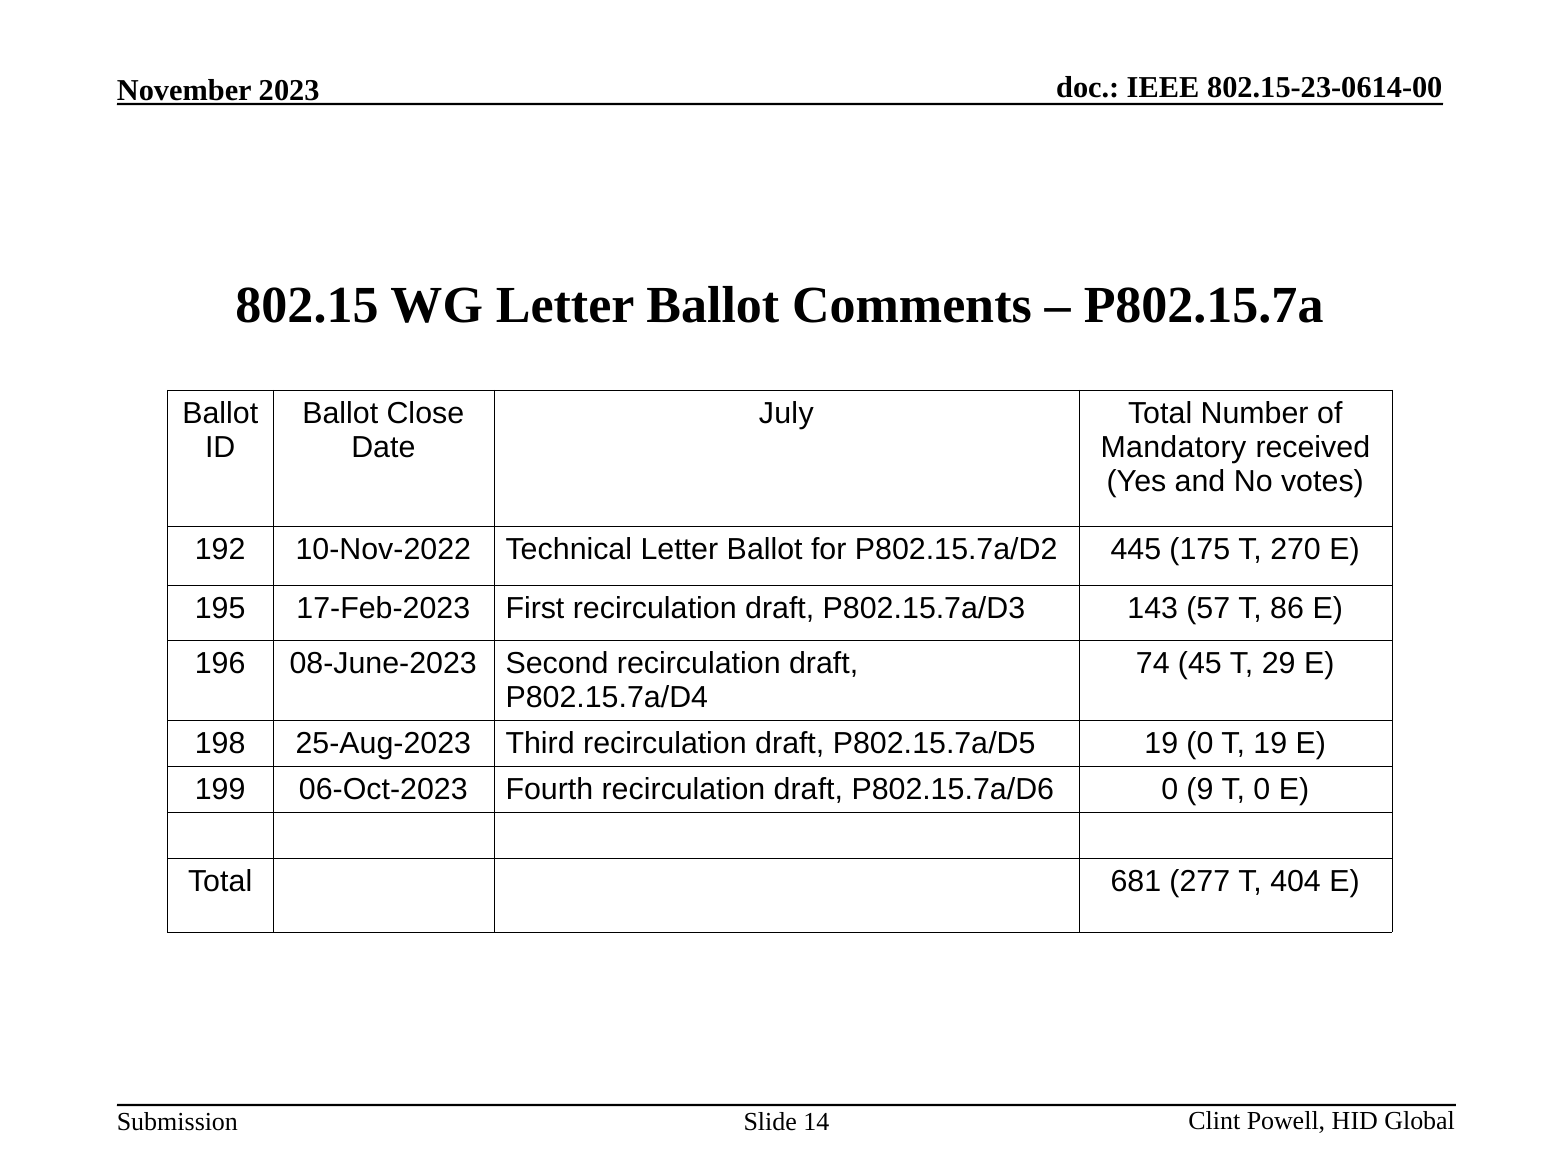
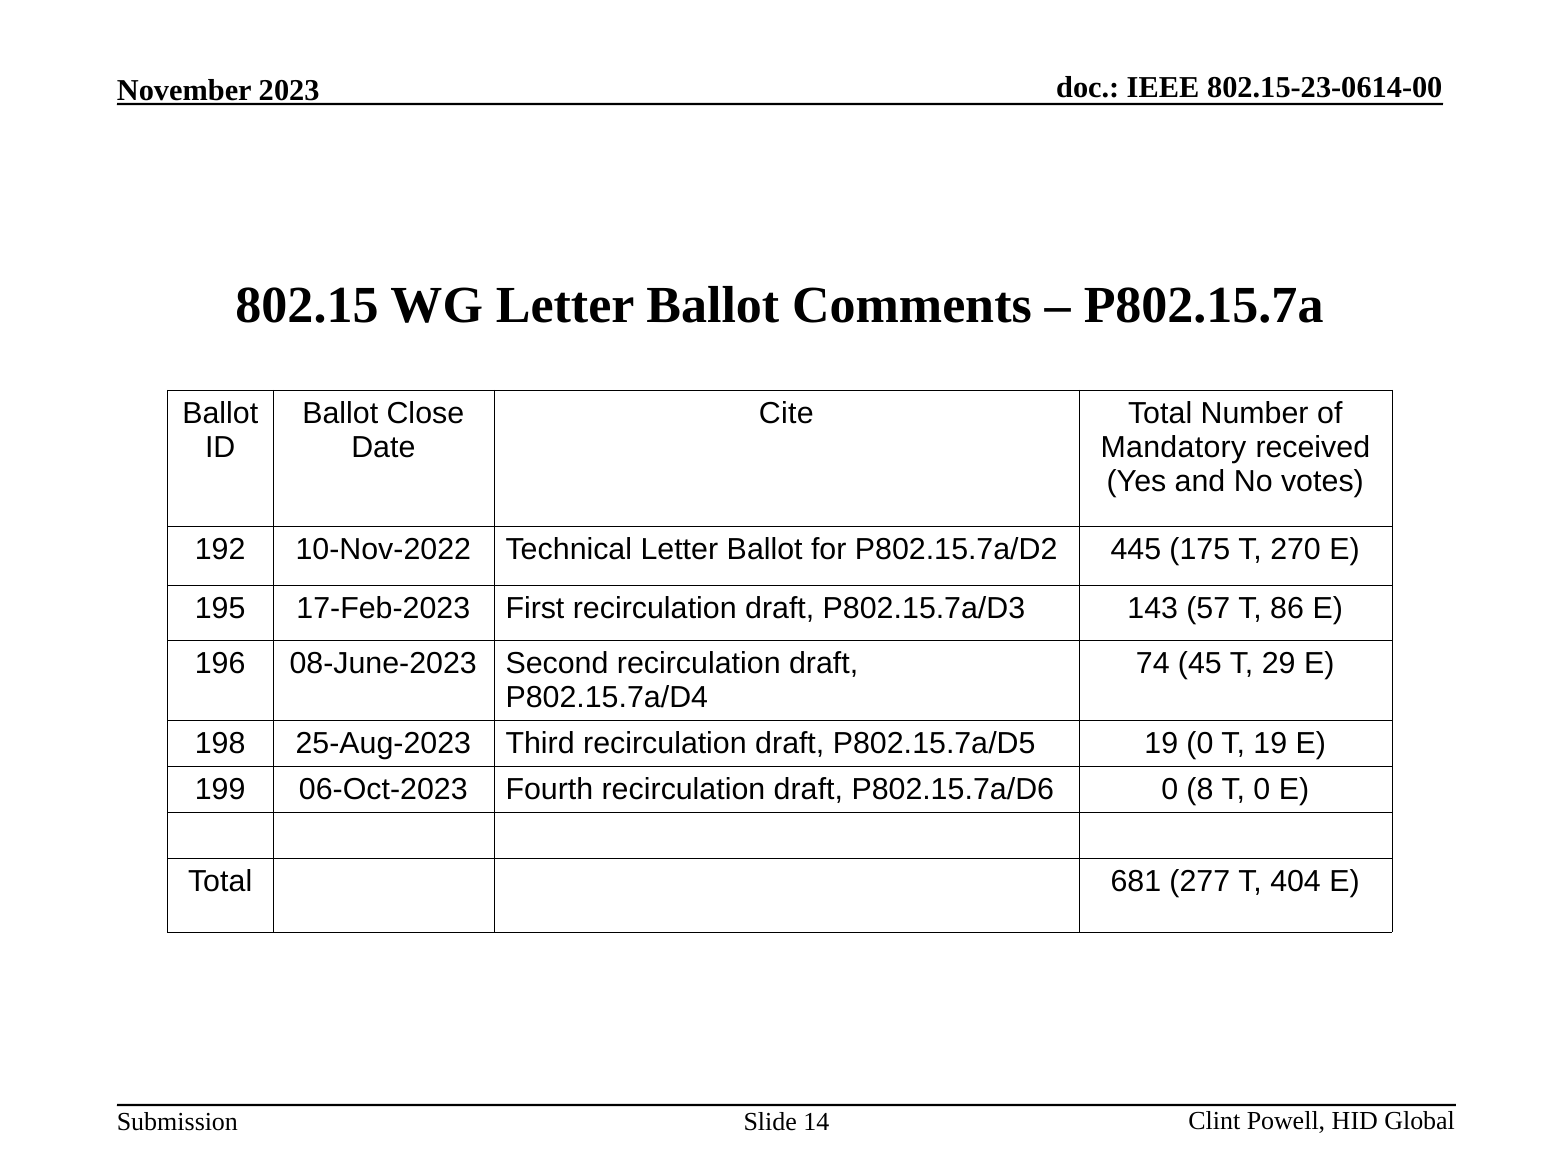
July: July -> Cite
9: 9 -> 8
